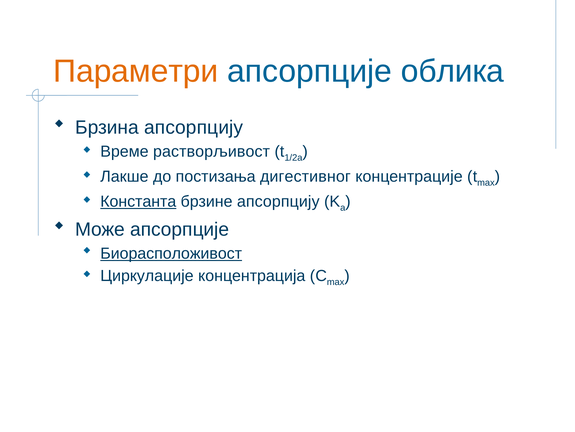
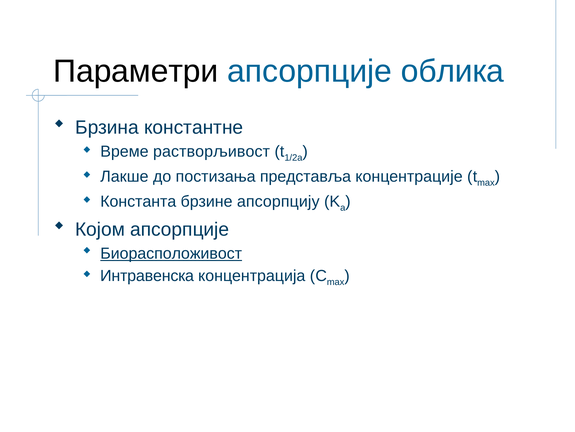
Параметри colour: orange -> black
Брзина апсорпцију: апсорпцију -> константне
дигестивног: дигестивног -> представља
Константа underline: present -> none
Може: Може -> Којом
Циркулације: Циркулације -> Интравенска
